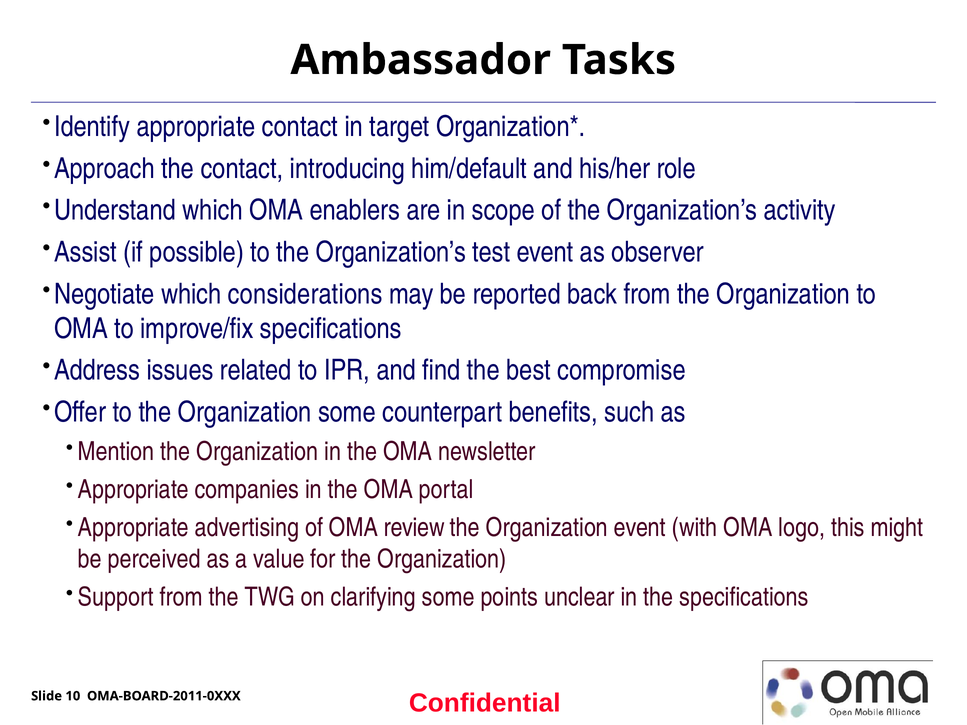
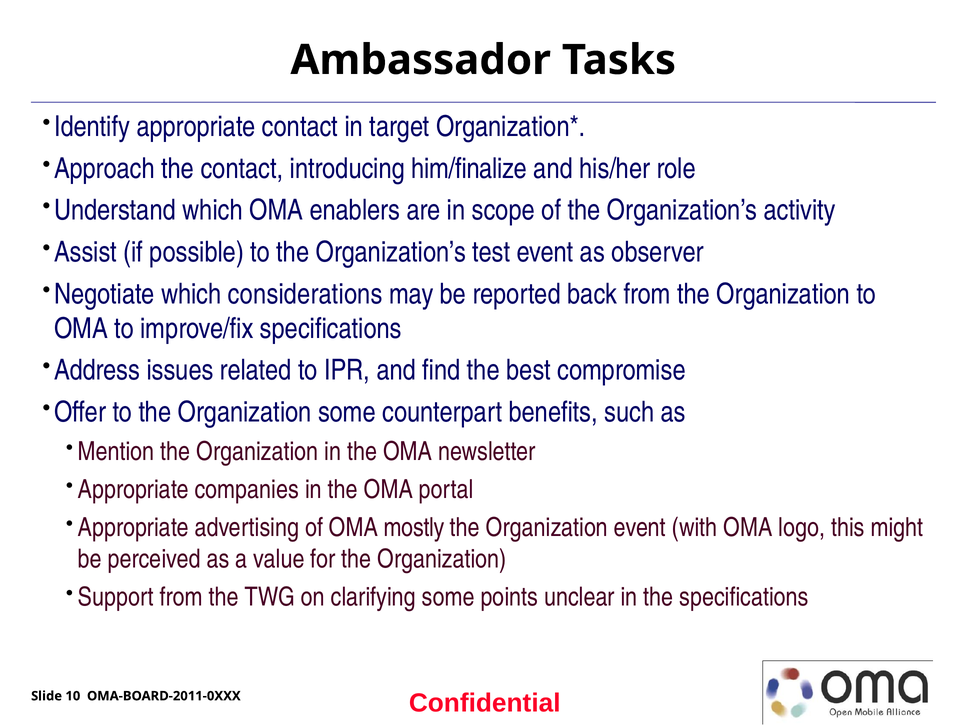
him/default: him/default -> him/finalize
review: review -> mostly
